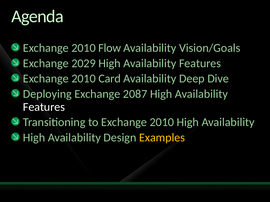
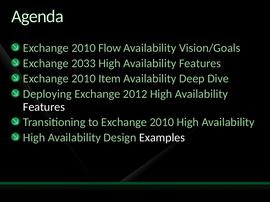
2029: 2029 -> 2033
Card: Card -> Item
2087: 2087 -> 2012
Examples colour: yellow -> white
